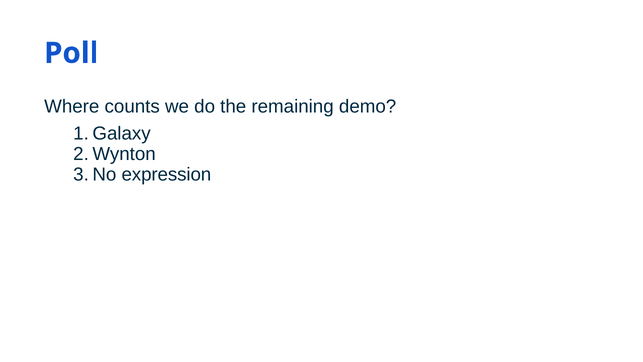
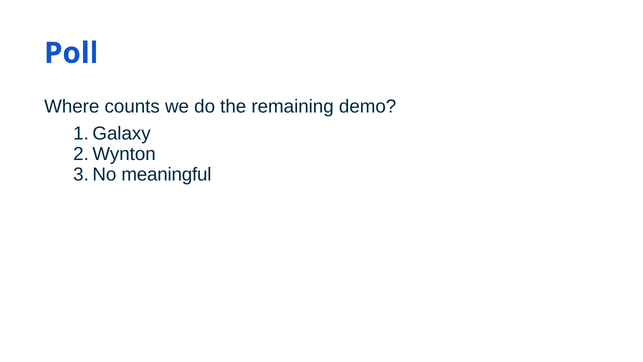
expression: expression -> meaningful
